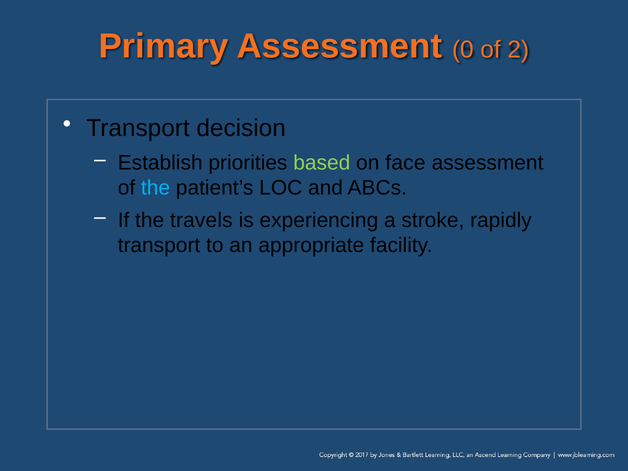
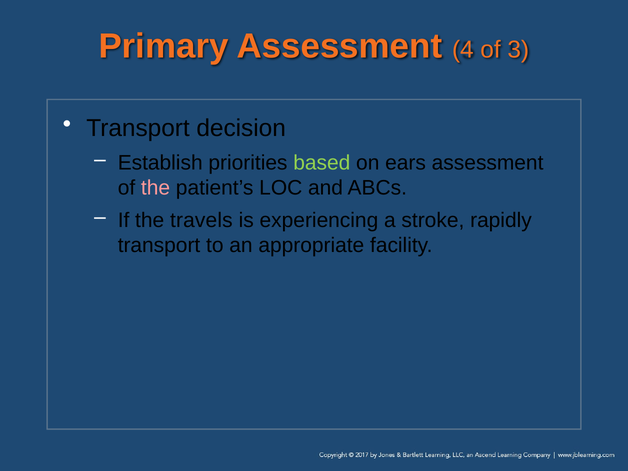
0: 0 -> 4
2: 2 -> 3
face: face -> ears
the at (156, 188) colour: light blue -> pink
